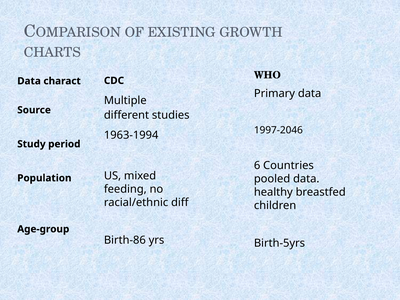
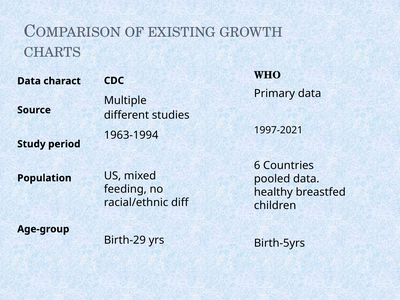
1997-2046: 1997-2046 -> 1997-2021
Birth-86: Birth-86 -> Birth-29
